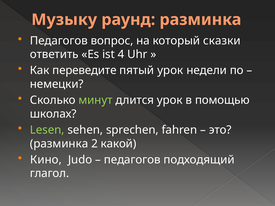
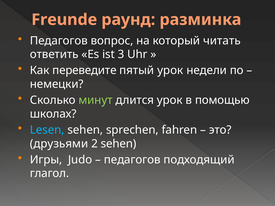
Музыку: Музыку -> Freunde
сказки: сказки -> читать
4: 4 -> 3
Lesen colour: light green -> light blue
разминка at (59, 144): разминка -> друзьями
2 какой: какой -> sehen
Кино: Кино -> Игры
